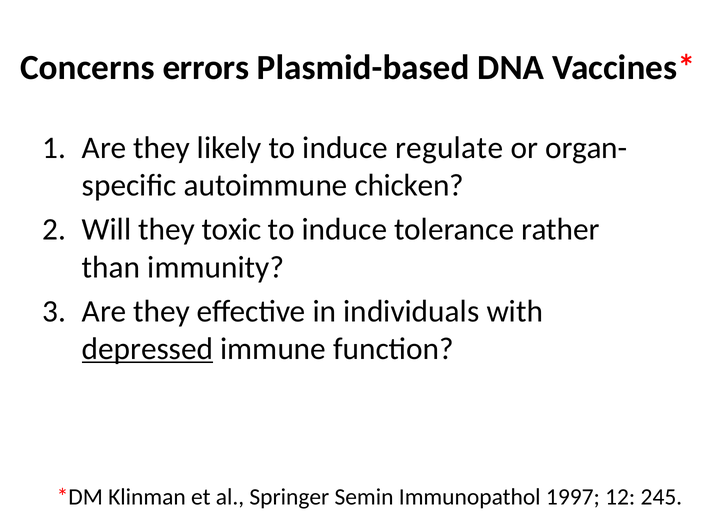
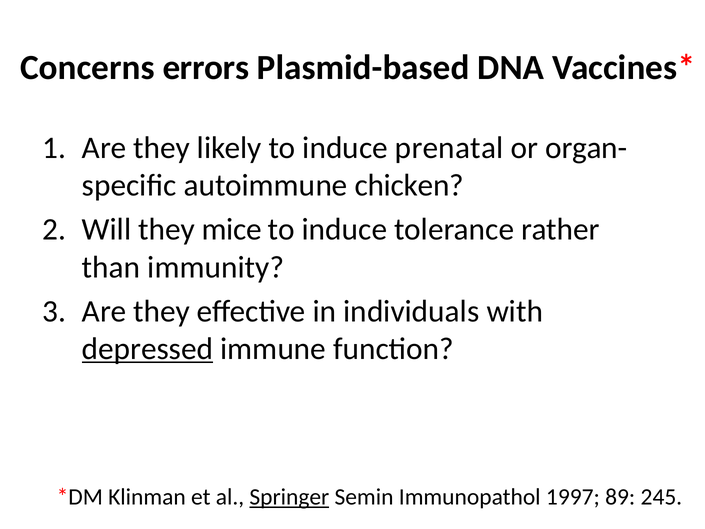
regulate: regulate -> prenatal
toxic: toxic -> mice
Springer underline: none -> present
12: 12 -> 89
